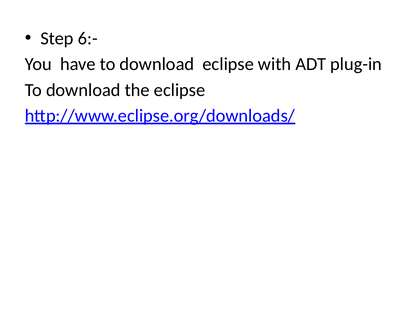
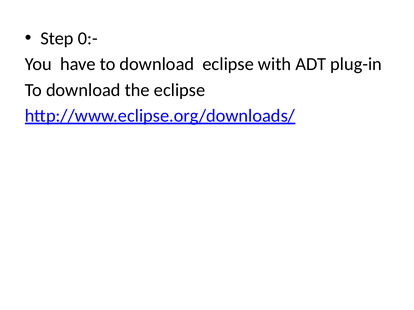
6:-: 6:- -> 0:-
